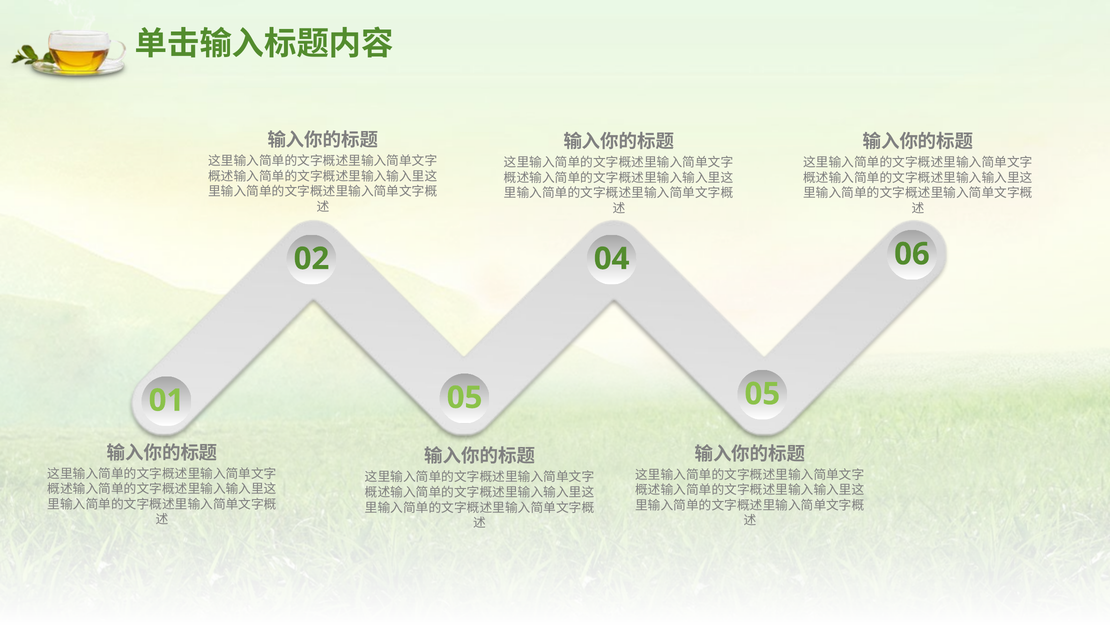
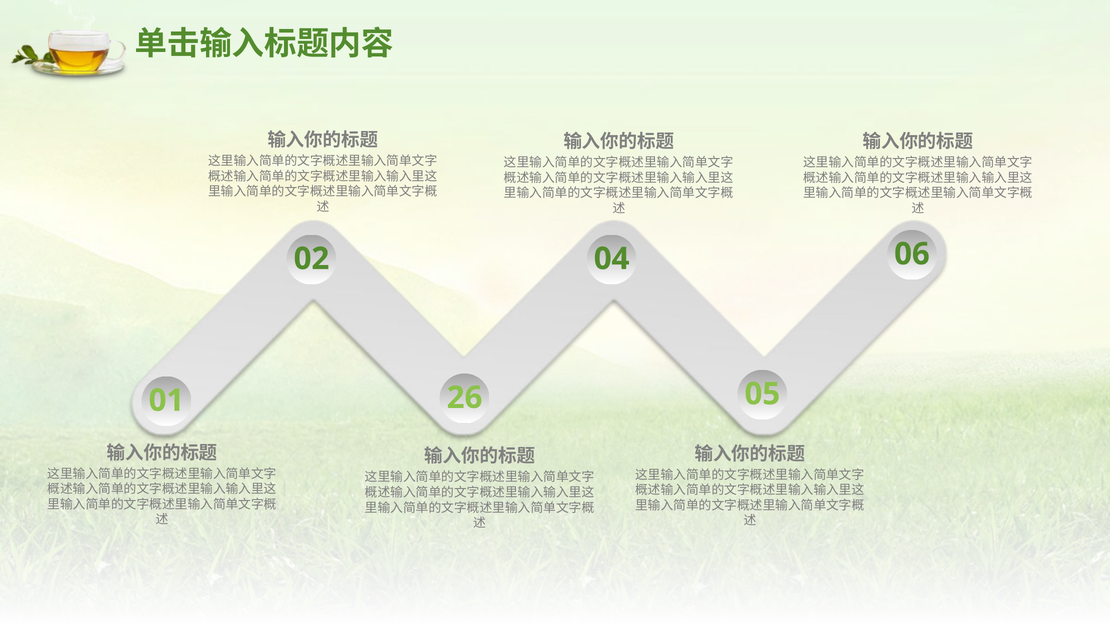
01 05: 05 -> 26
